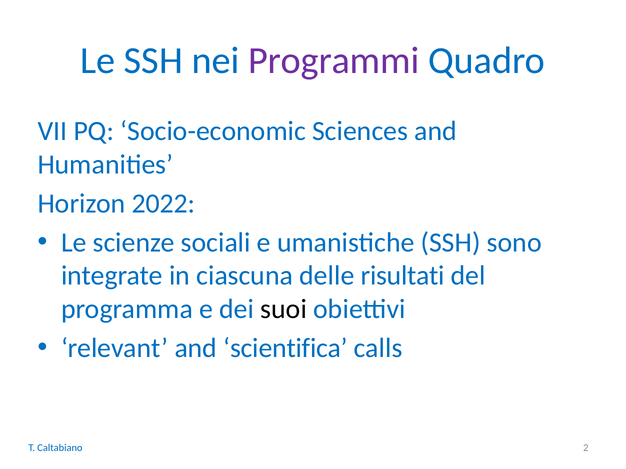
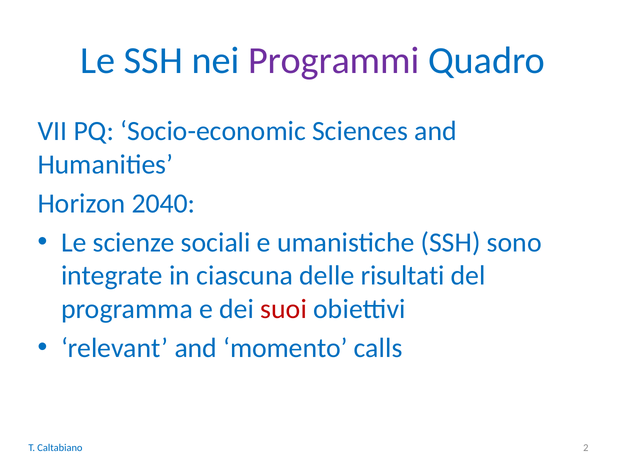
2022: 2022 -> 2040
suoi colour: black -> red
scientifica: scientifica -> momento
